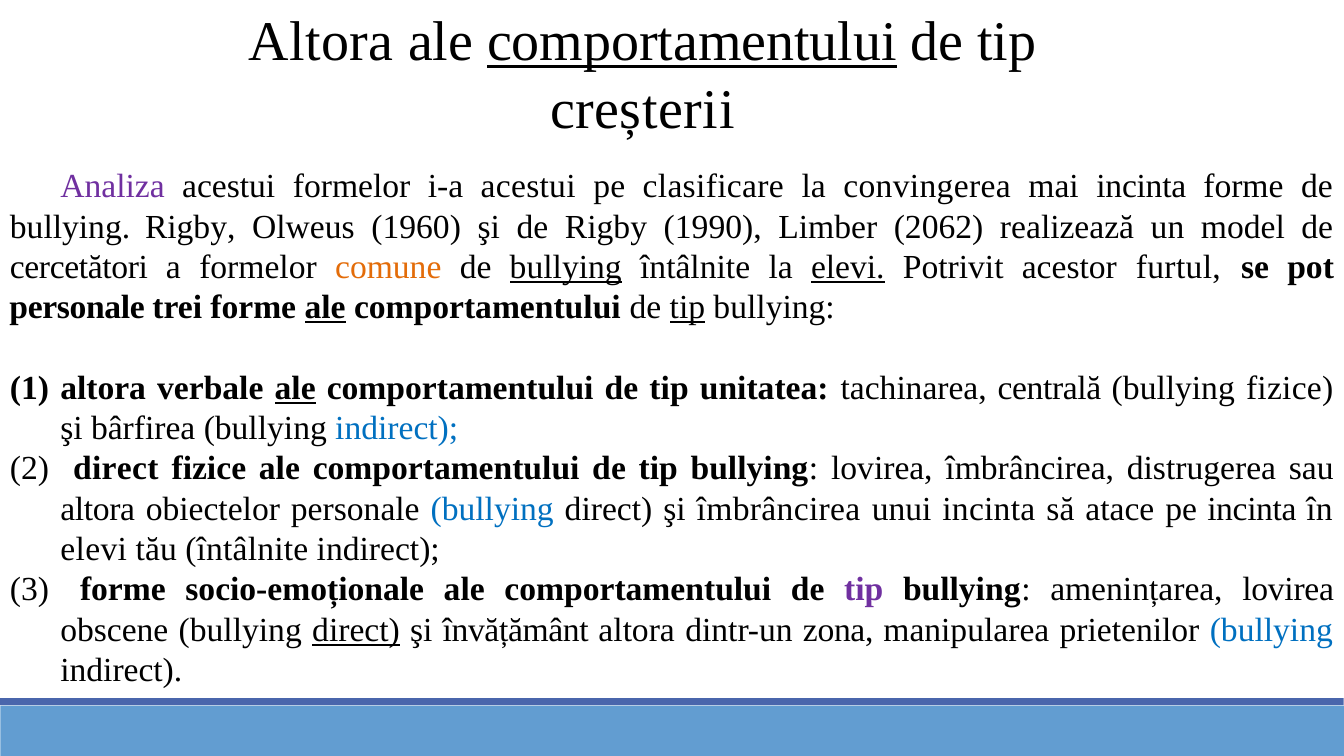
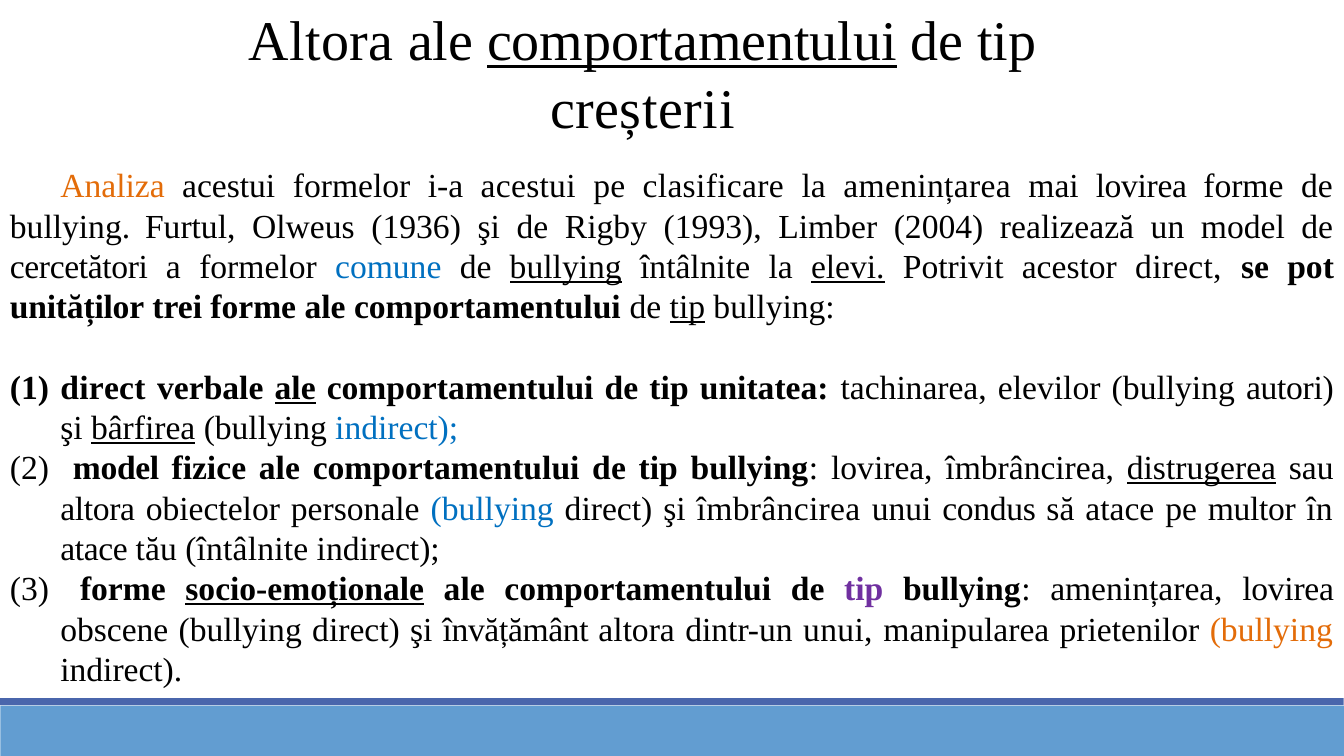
Analiza colour: purple -> orange
la convingerea: convingerea -> amenințarea
mai incinta: incinta -> lovirea
bullying Rigby: Rigby -> Furtul
1960: 1960 -> 1936
1990: 1990 -> 1993
2062: 2062 -> 2004
comune colour: orange -> blue
acestor furtul: furtul -> direct
personale at (77, 308): personale -> unităților
ale at (325, 308) underline: present -> none
altora at (103, 388): altora -> direct
centrală: centrală -> elevilor
bullying fizice: fizice -> autori
bârfirea underline: none -> present
direct at (116, 469): direct -> model
distrugerea underline: none -> present
unui incinta: incinta -> condus
pe incinta: incinta -> multor
elevi at (94, 550): elevi -> atace
socio-emoționale underline: none -> present
direct at (356, 630) underline: present -> none
dintr-un zona: zona -> unui
bullying at (1271, 630) colour: blue -> orange
